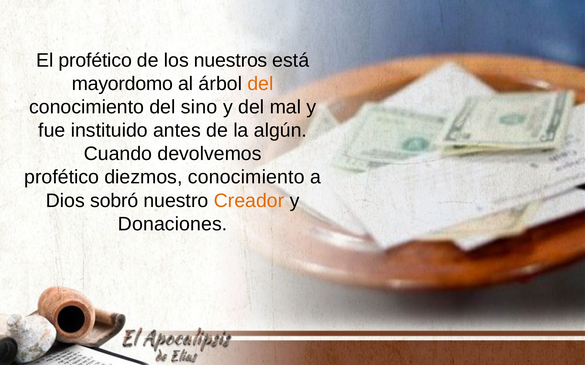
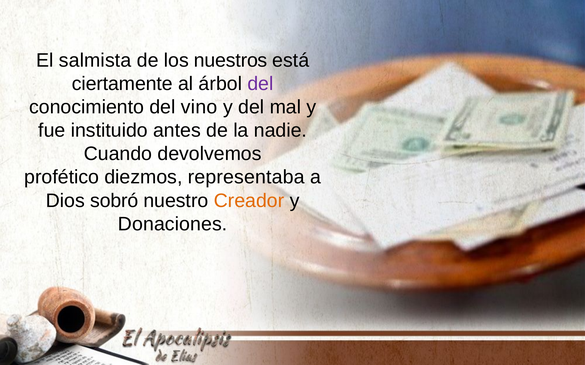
El profético: profético -> salmista
mayordomo: mayordomo -> ciertamente
del at (260, 84) colour: orange -> purple
sino: sino -> vino
algún: algún -> nadie
diezmos conocimiento: conocimiento -> representaba
